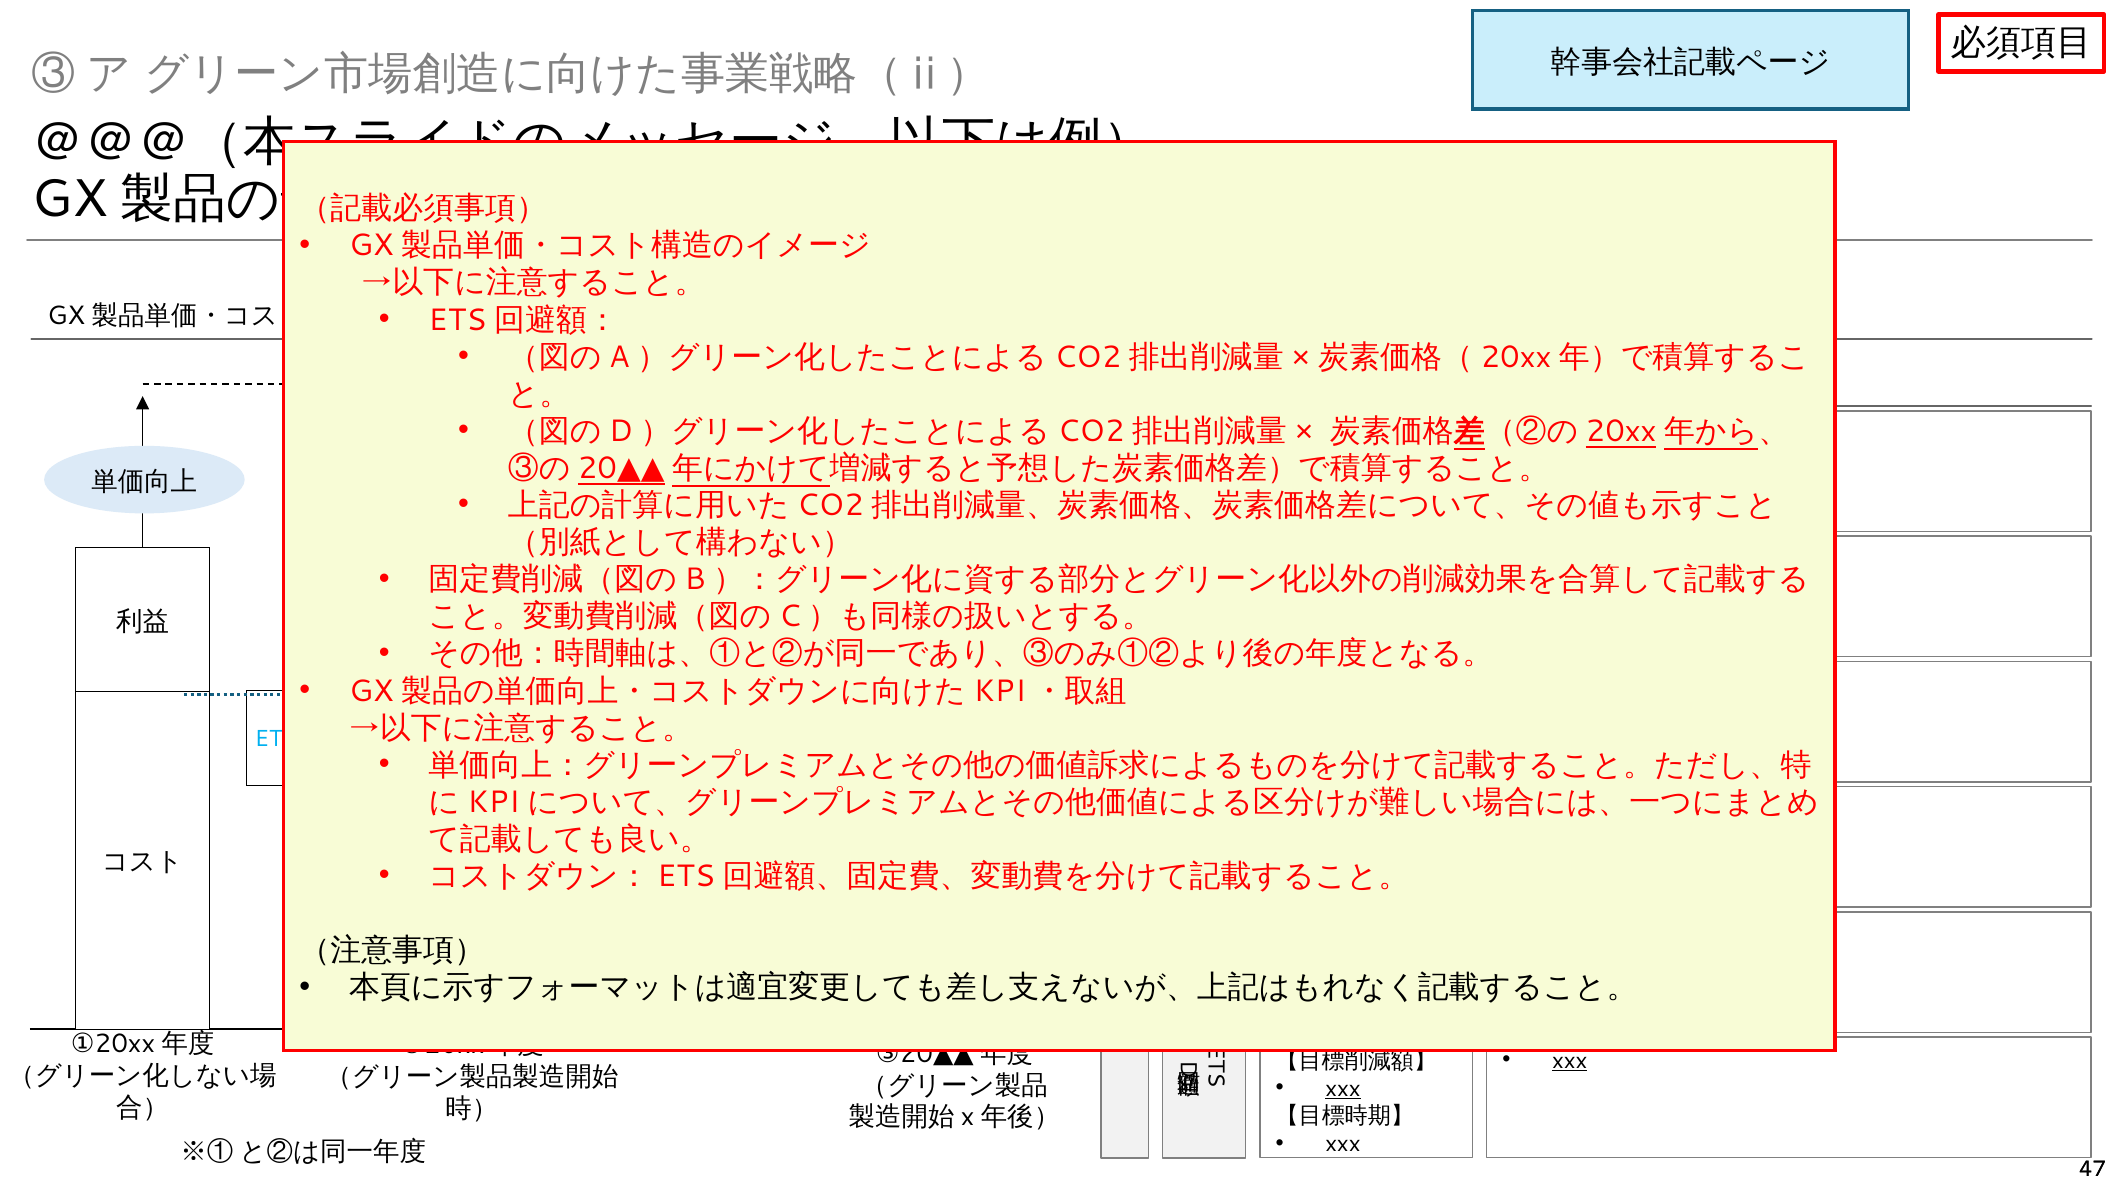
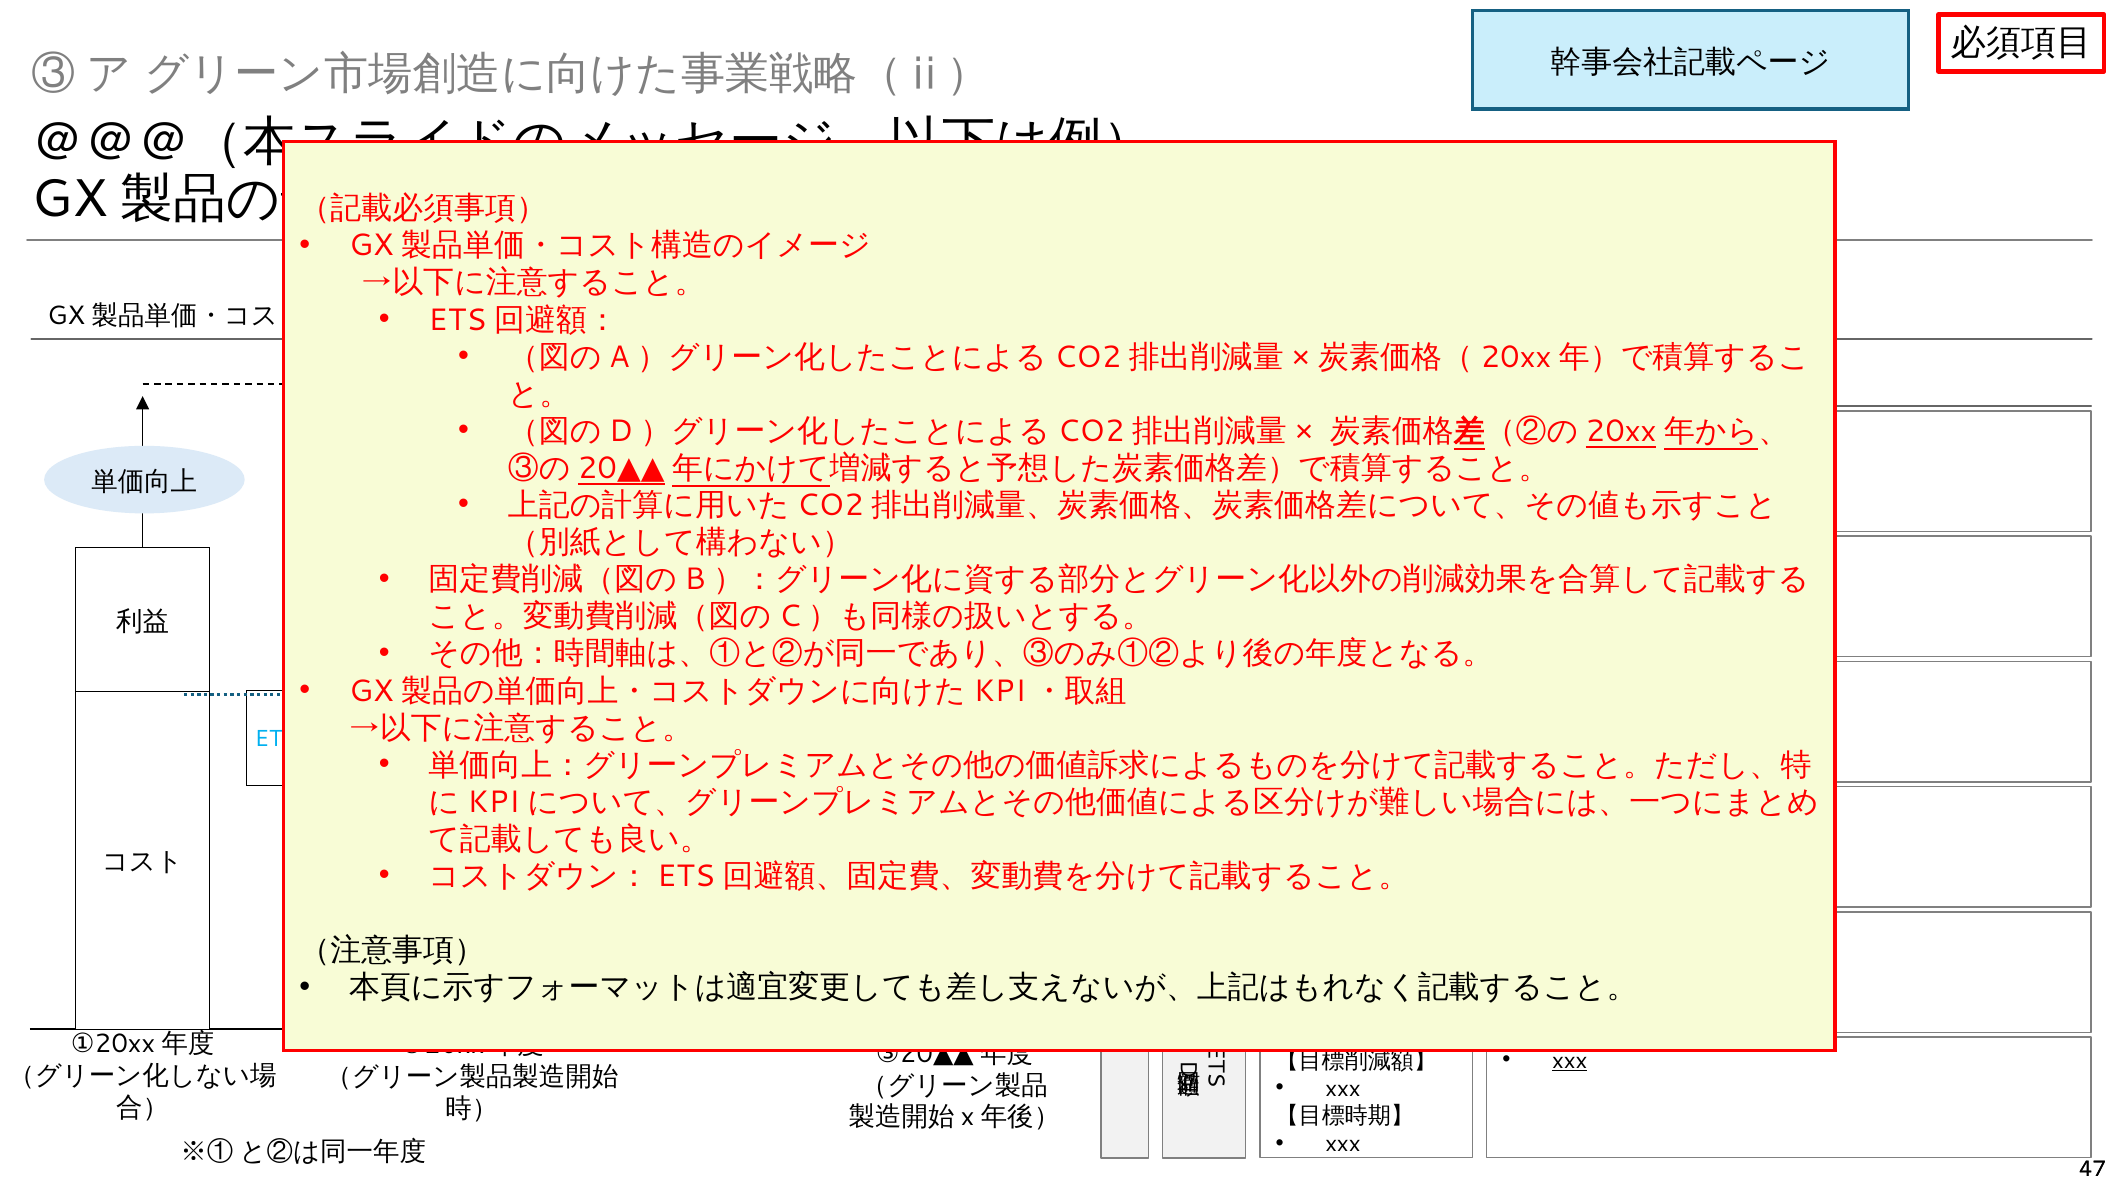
xxx at (1343, 1088) underline: present -> none
